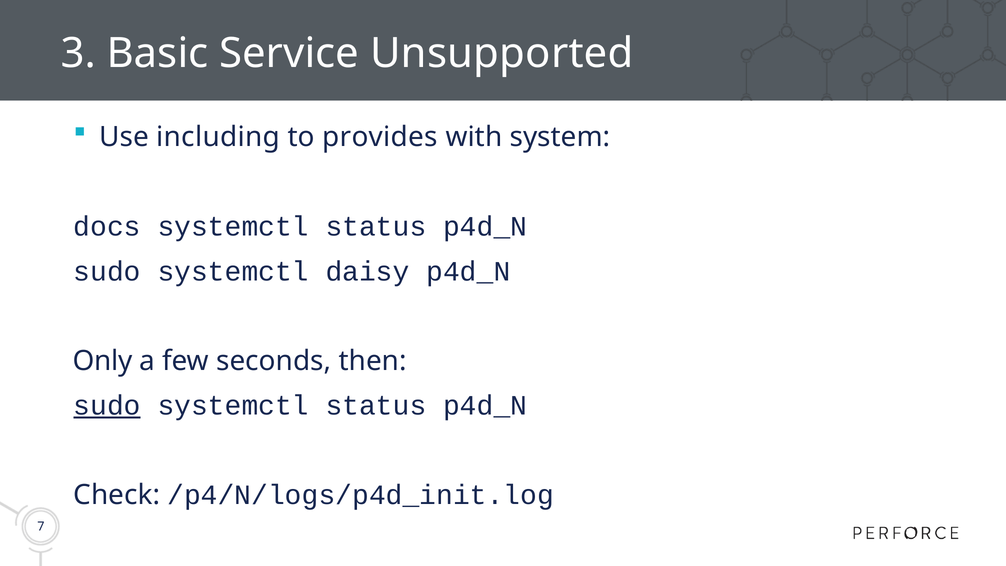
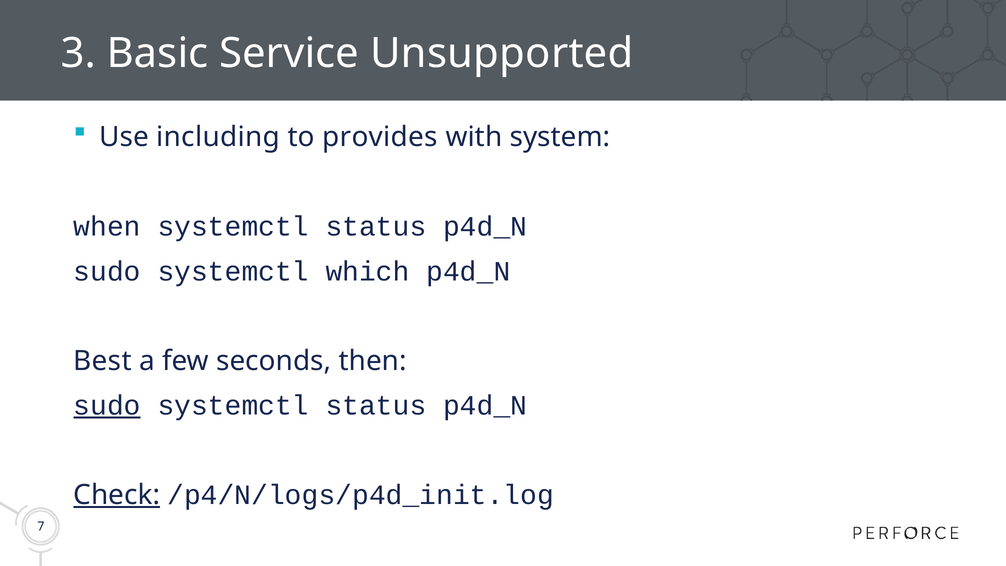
docs: docs -> when
daisy: daisy -> which
Only: Only -> Best
Check underline: none -> present
